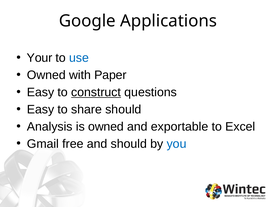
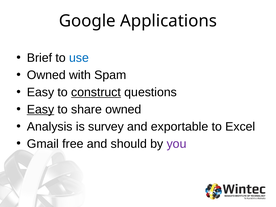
Your: Your -> Brief
Paper: Paper -> Spam
Easy at (41, 109) underline: none -> present
share should: should -> owned
is owned: owned -> survey
you colour: blue -> purple
